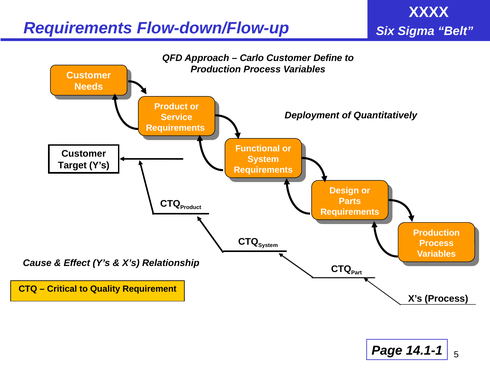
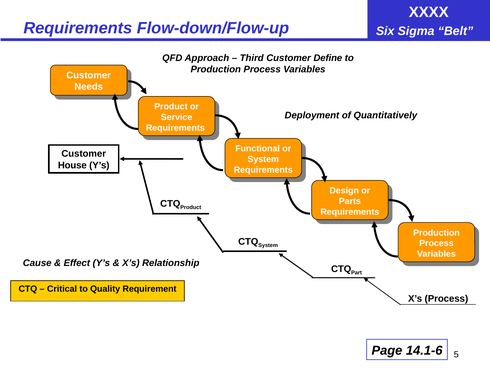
Carlo: Carlo -> Third
Target: Target -> House
14.1-1: 14.1-1 -> 14.1-6
